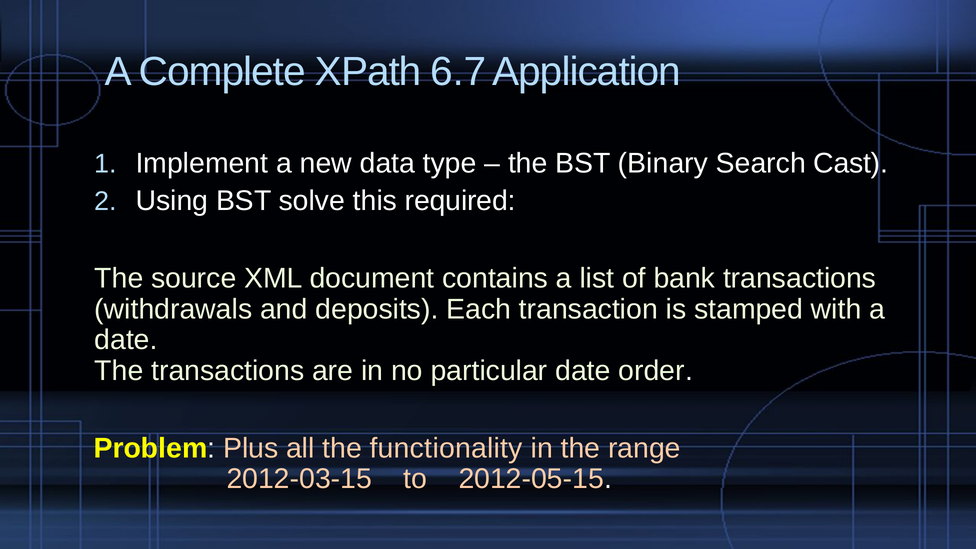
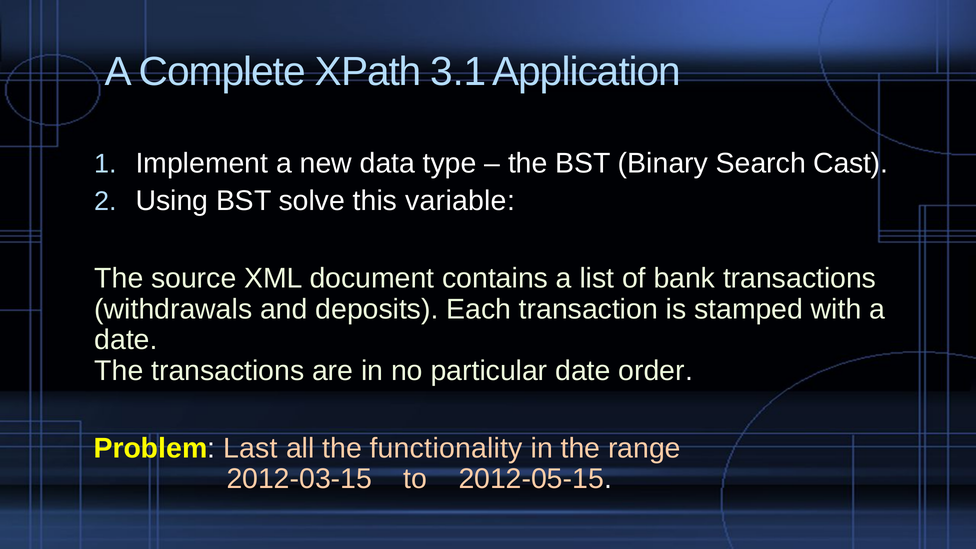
6.7: 6.7 -> 3.1
required: required -> variable
Plus: Plus -> Last
